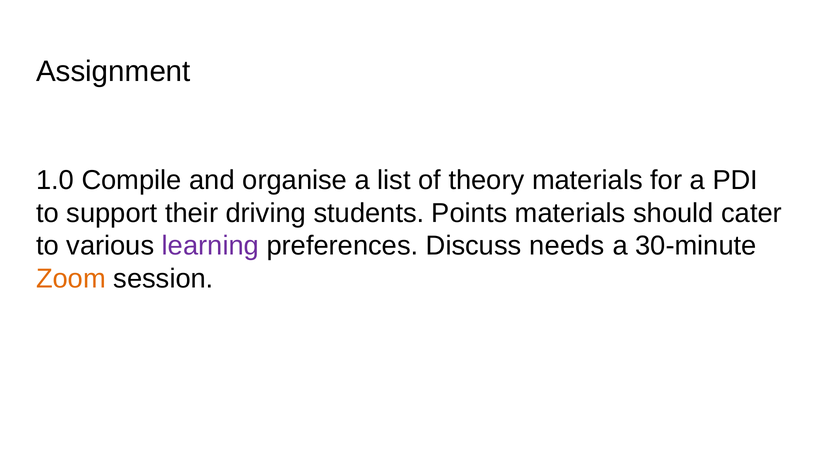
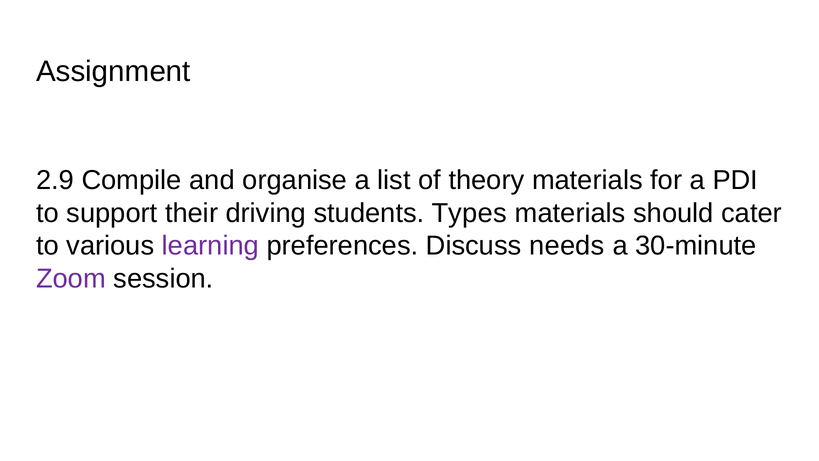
1.0: 1.0 -> 2.9
Points: Points -> Types
Zoom colour: orange -> purple
